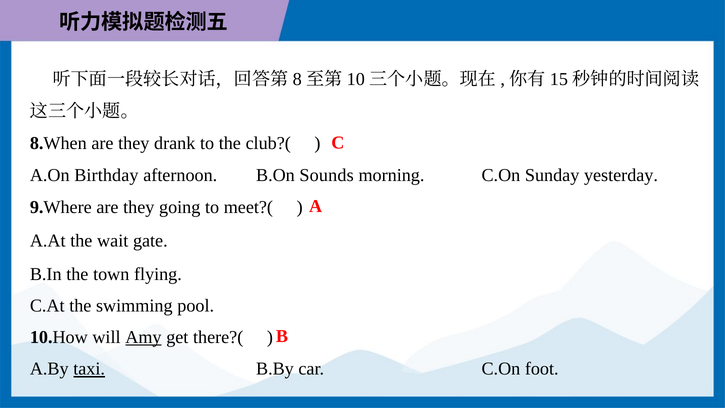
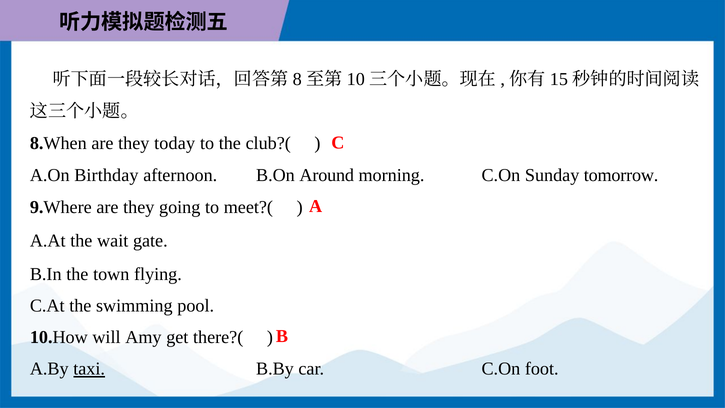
drank: drank -> today
Sounds: Sounds -> Around
yesterday: yesterday -> tomorrow
Amy underline: present -> none
